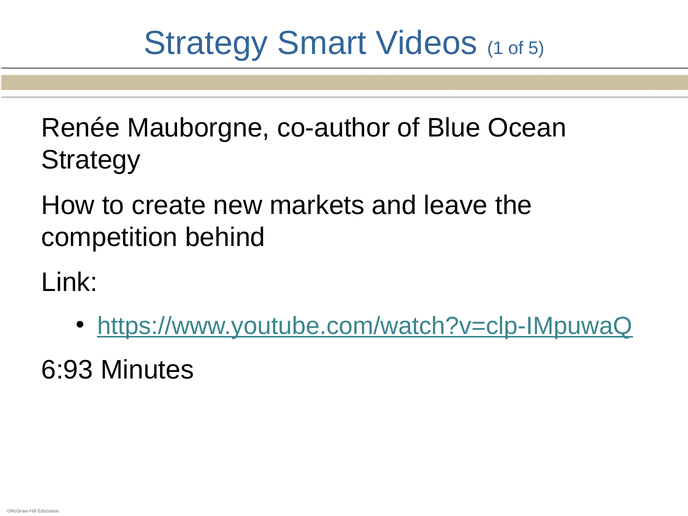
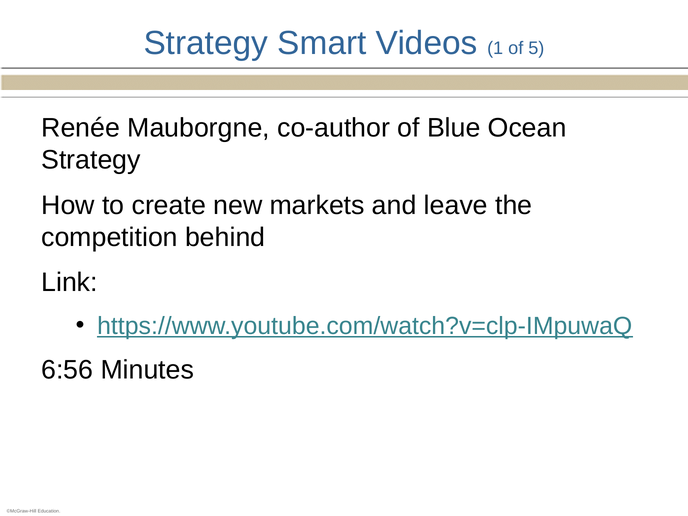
6:93: 6:93 -> 6:56
